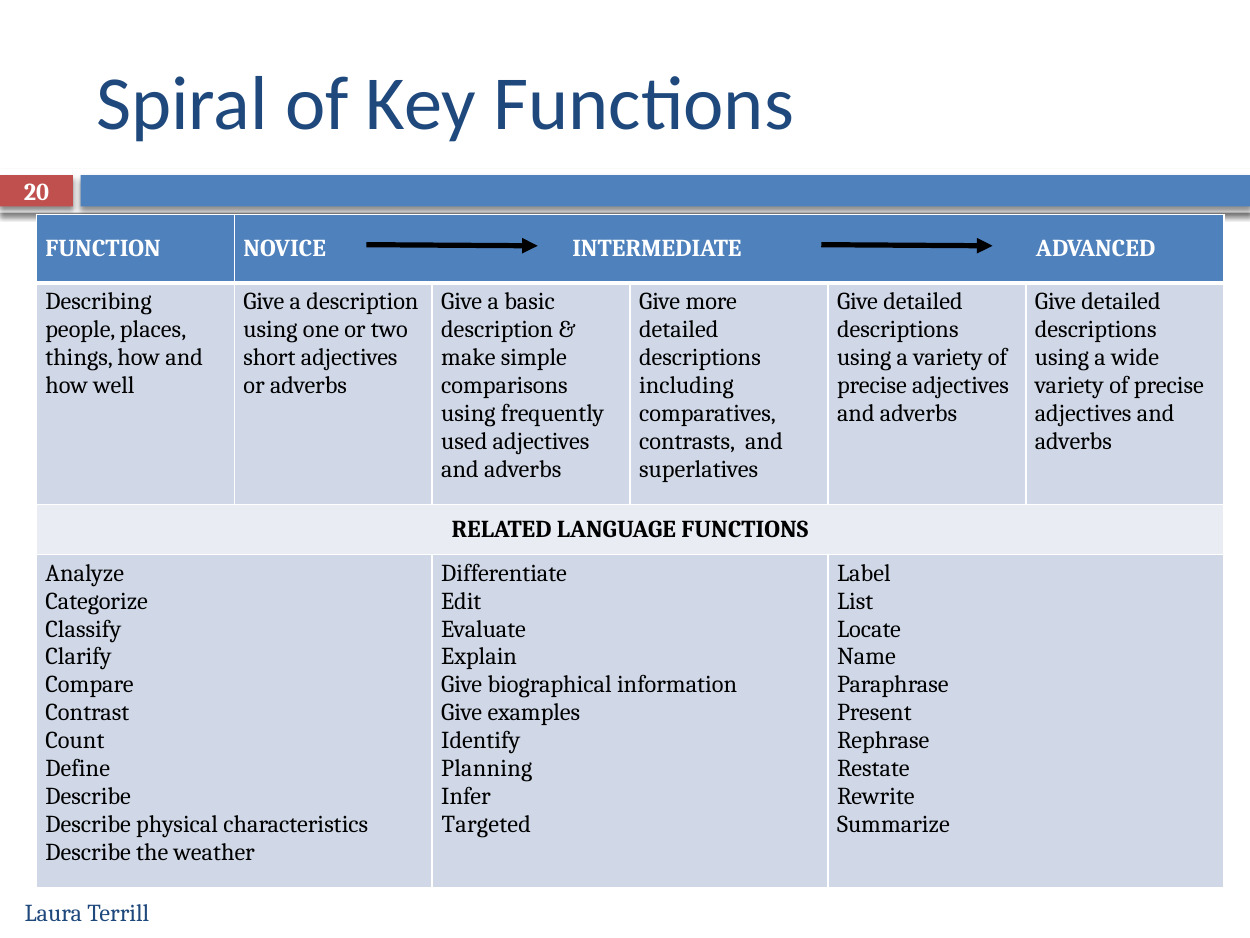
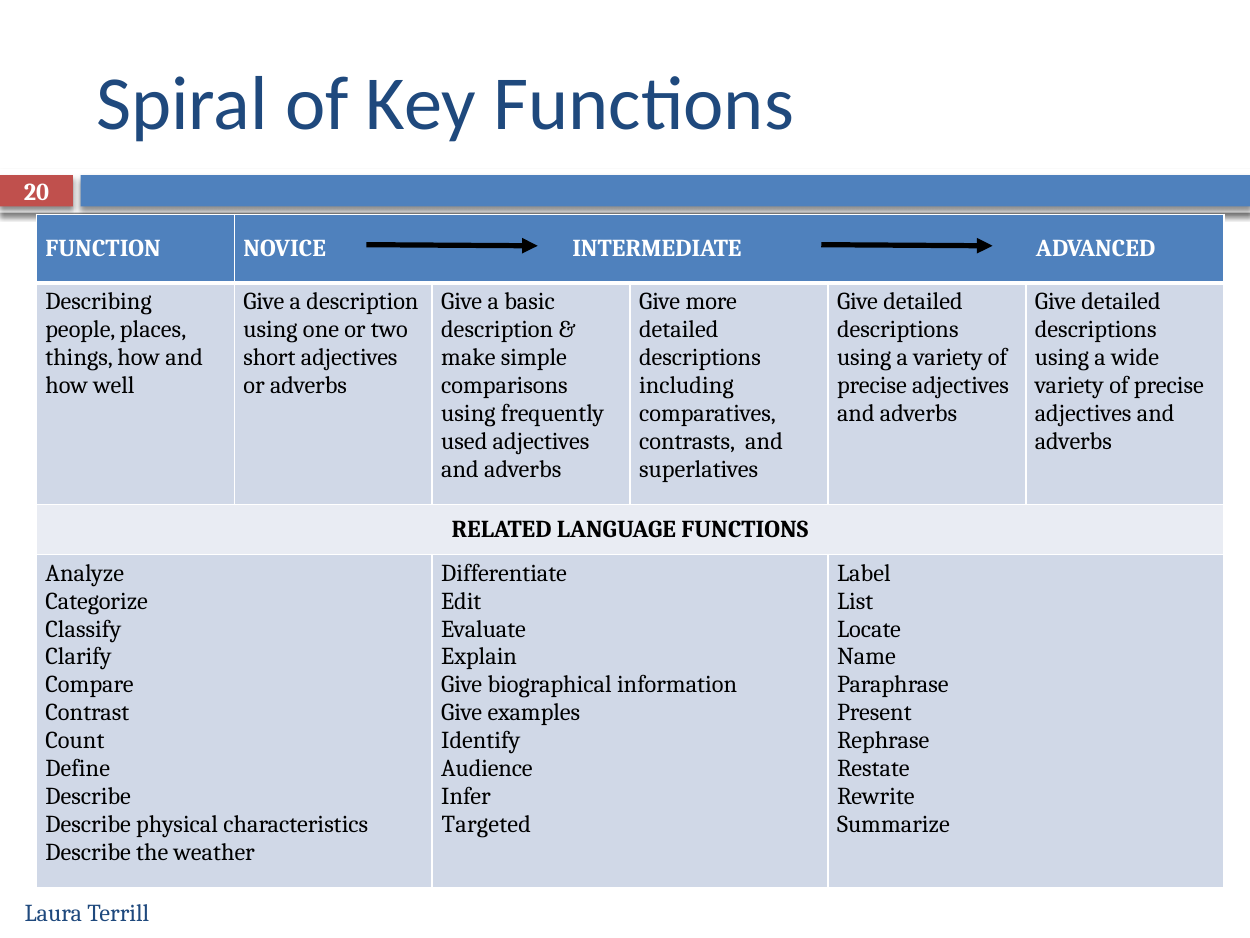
Planning: Planning -> Audience
